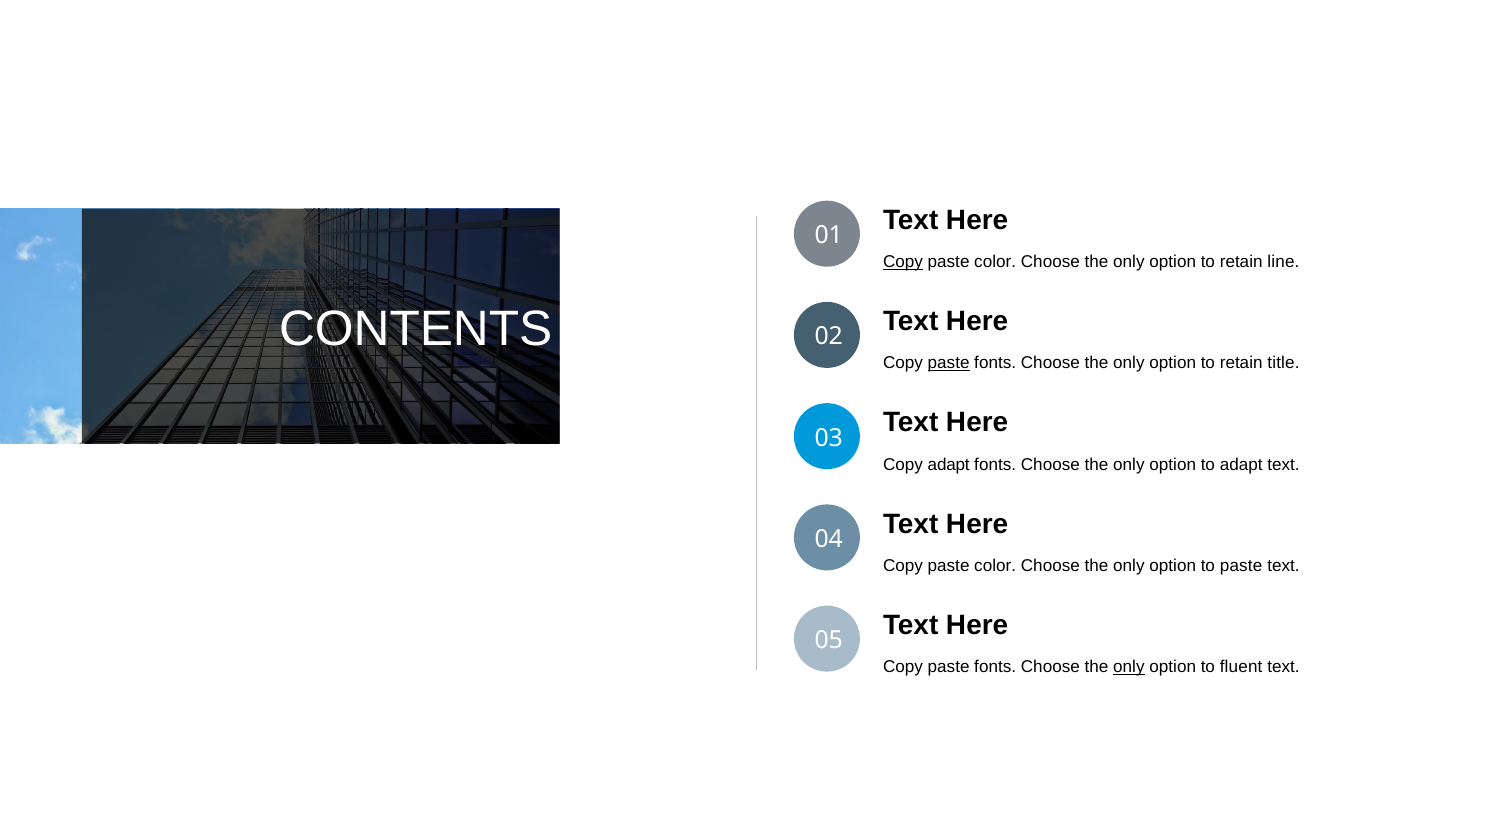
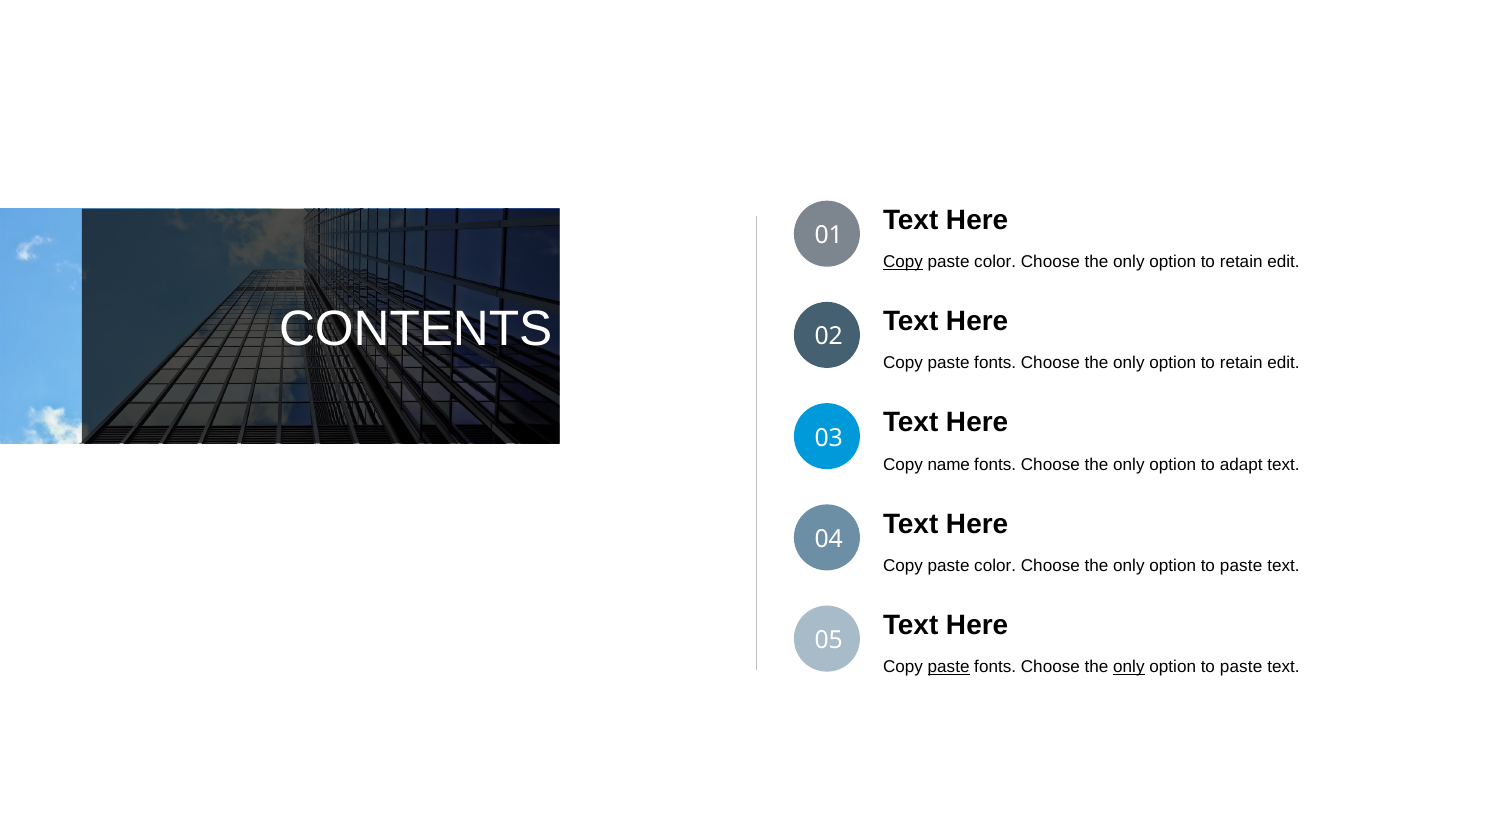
line at (1283, 262): line -> edit
paste at (949, 363) underline: present -> none
title at (1283, 363): title -> edit
Copy adapt: adapt -> name
paste at (949, 667) underline: none -> present
fluent at (1241, 667): fluent -> paste
